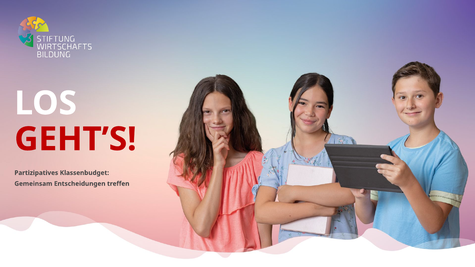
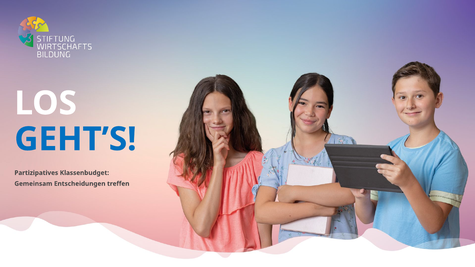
GEHT’S colour: red -> blue
